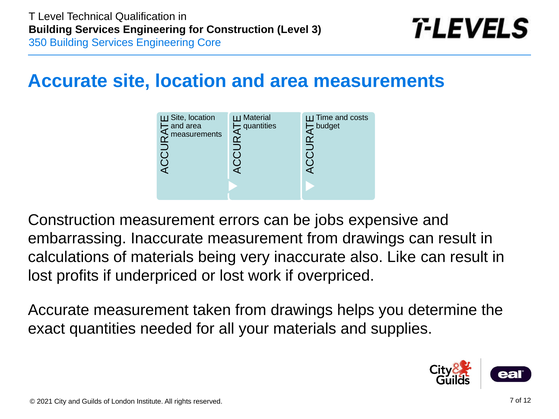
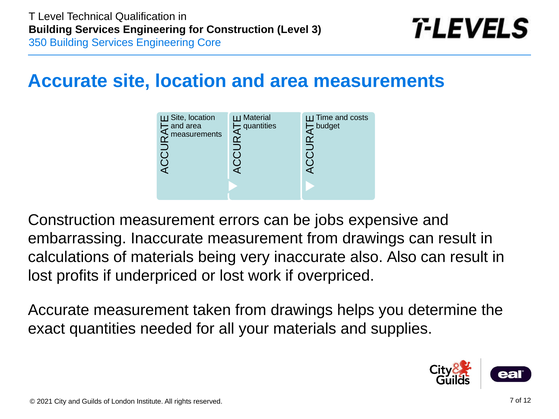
also Like: Like -> Also
